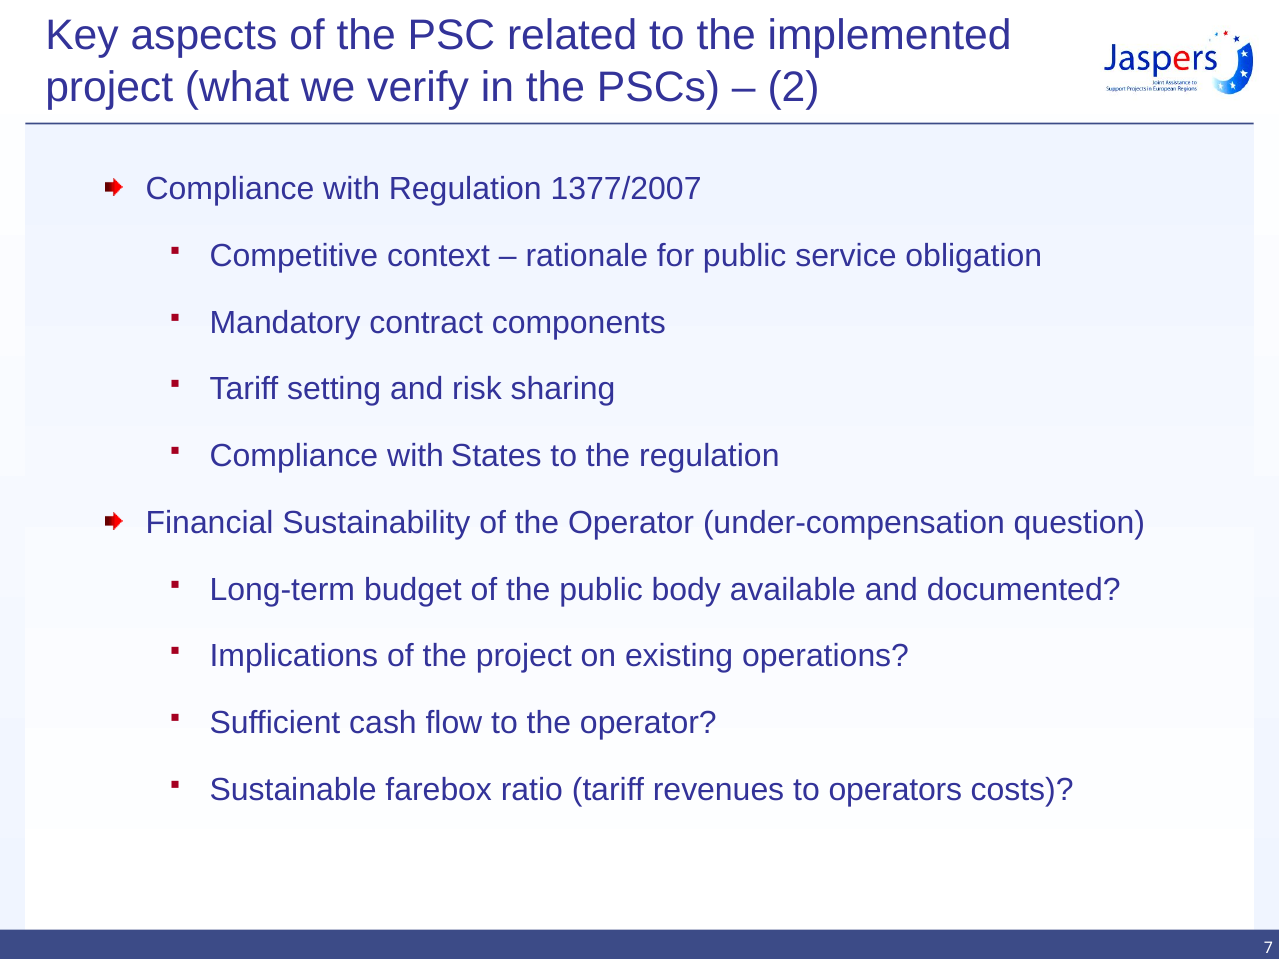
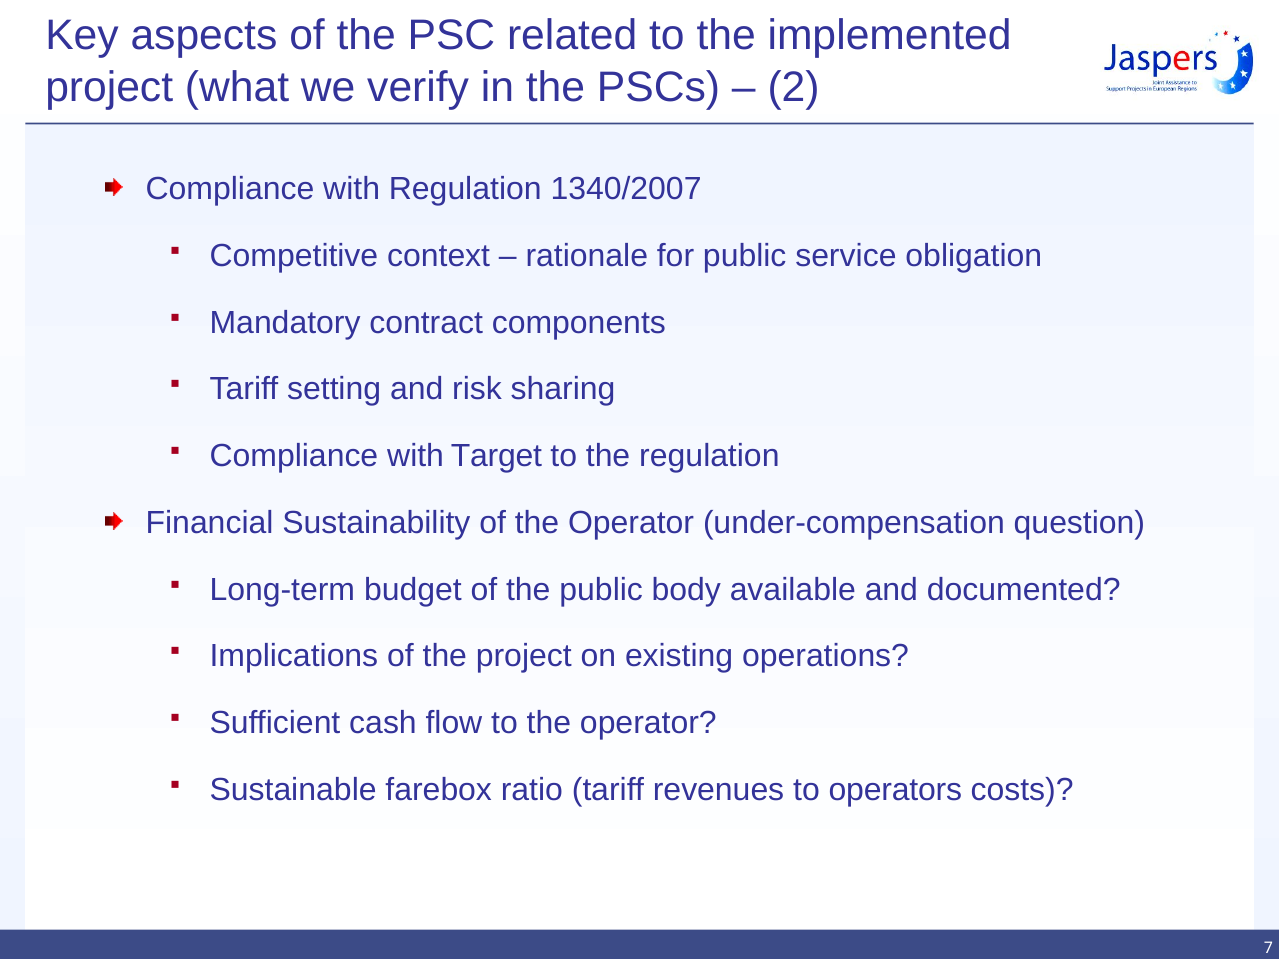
1377/2007: 1377/2007 -> 1340/2007
States: States -> Target
